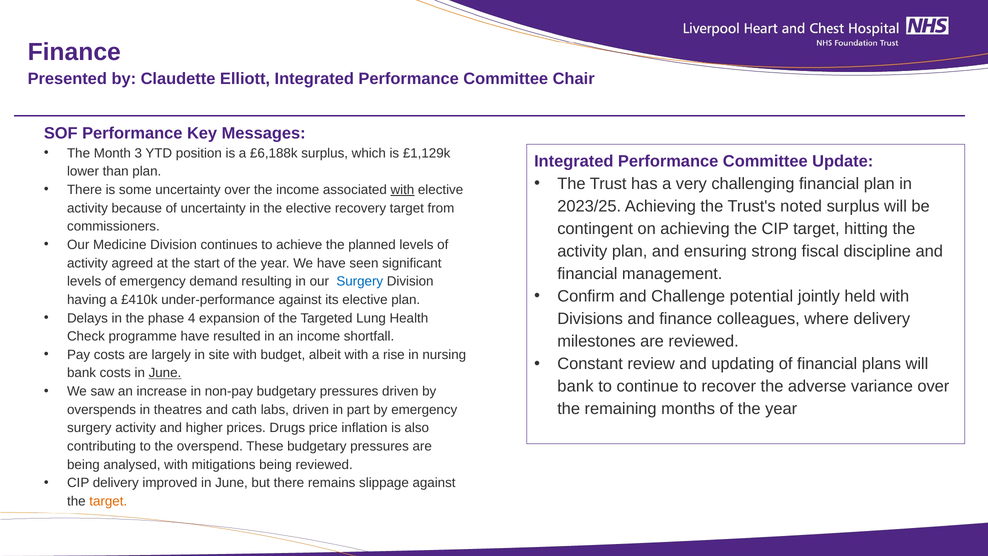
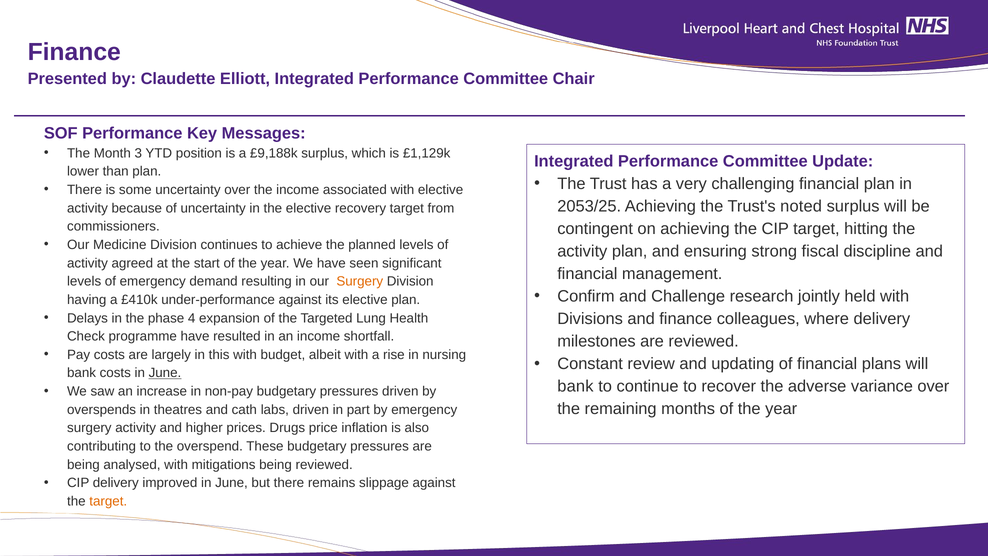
£6,188k: £6,188k -> £9,188k
with at (402, 190) underline: present -> none
2023/25: 2023/25 -> 2053/25
Surgery at (360, 281) colour: blue -> orange
potential: potential -> research
site: site -> this
